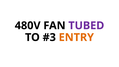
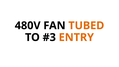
TUBED colour: purple -> orange
